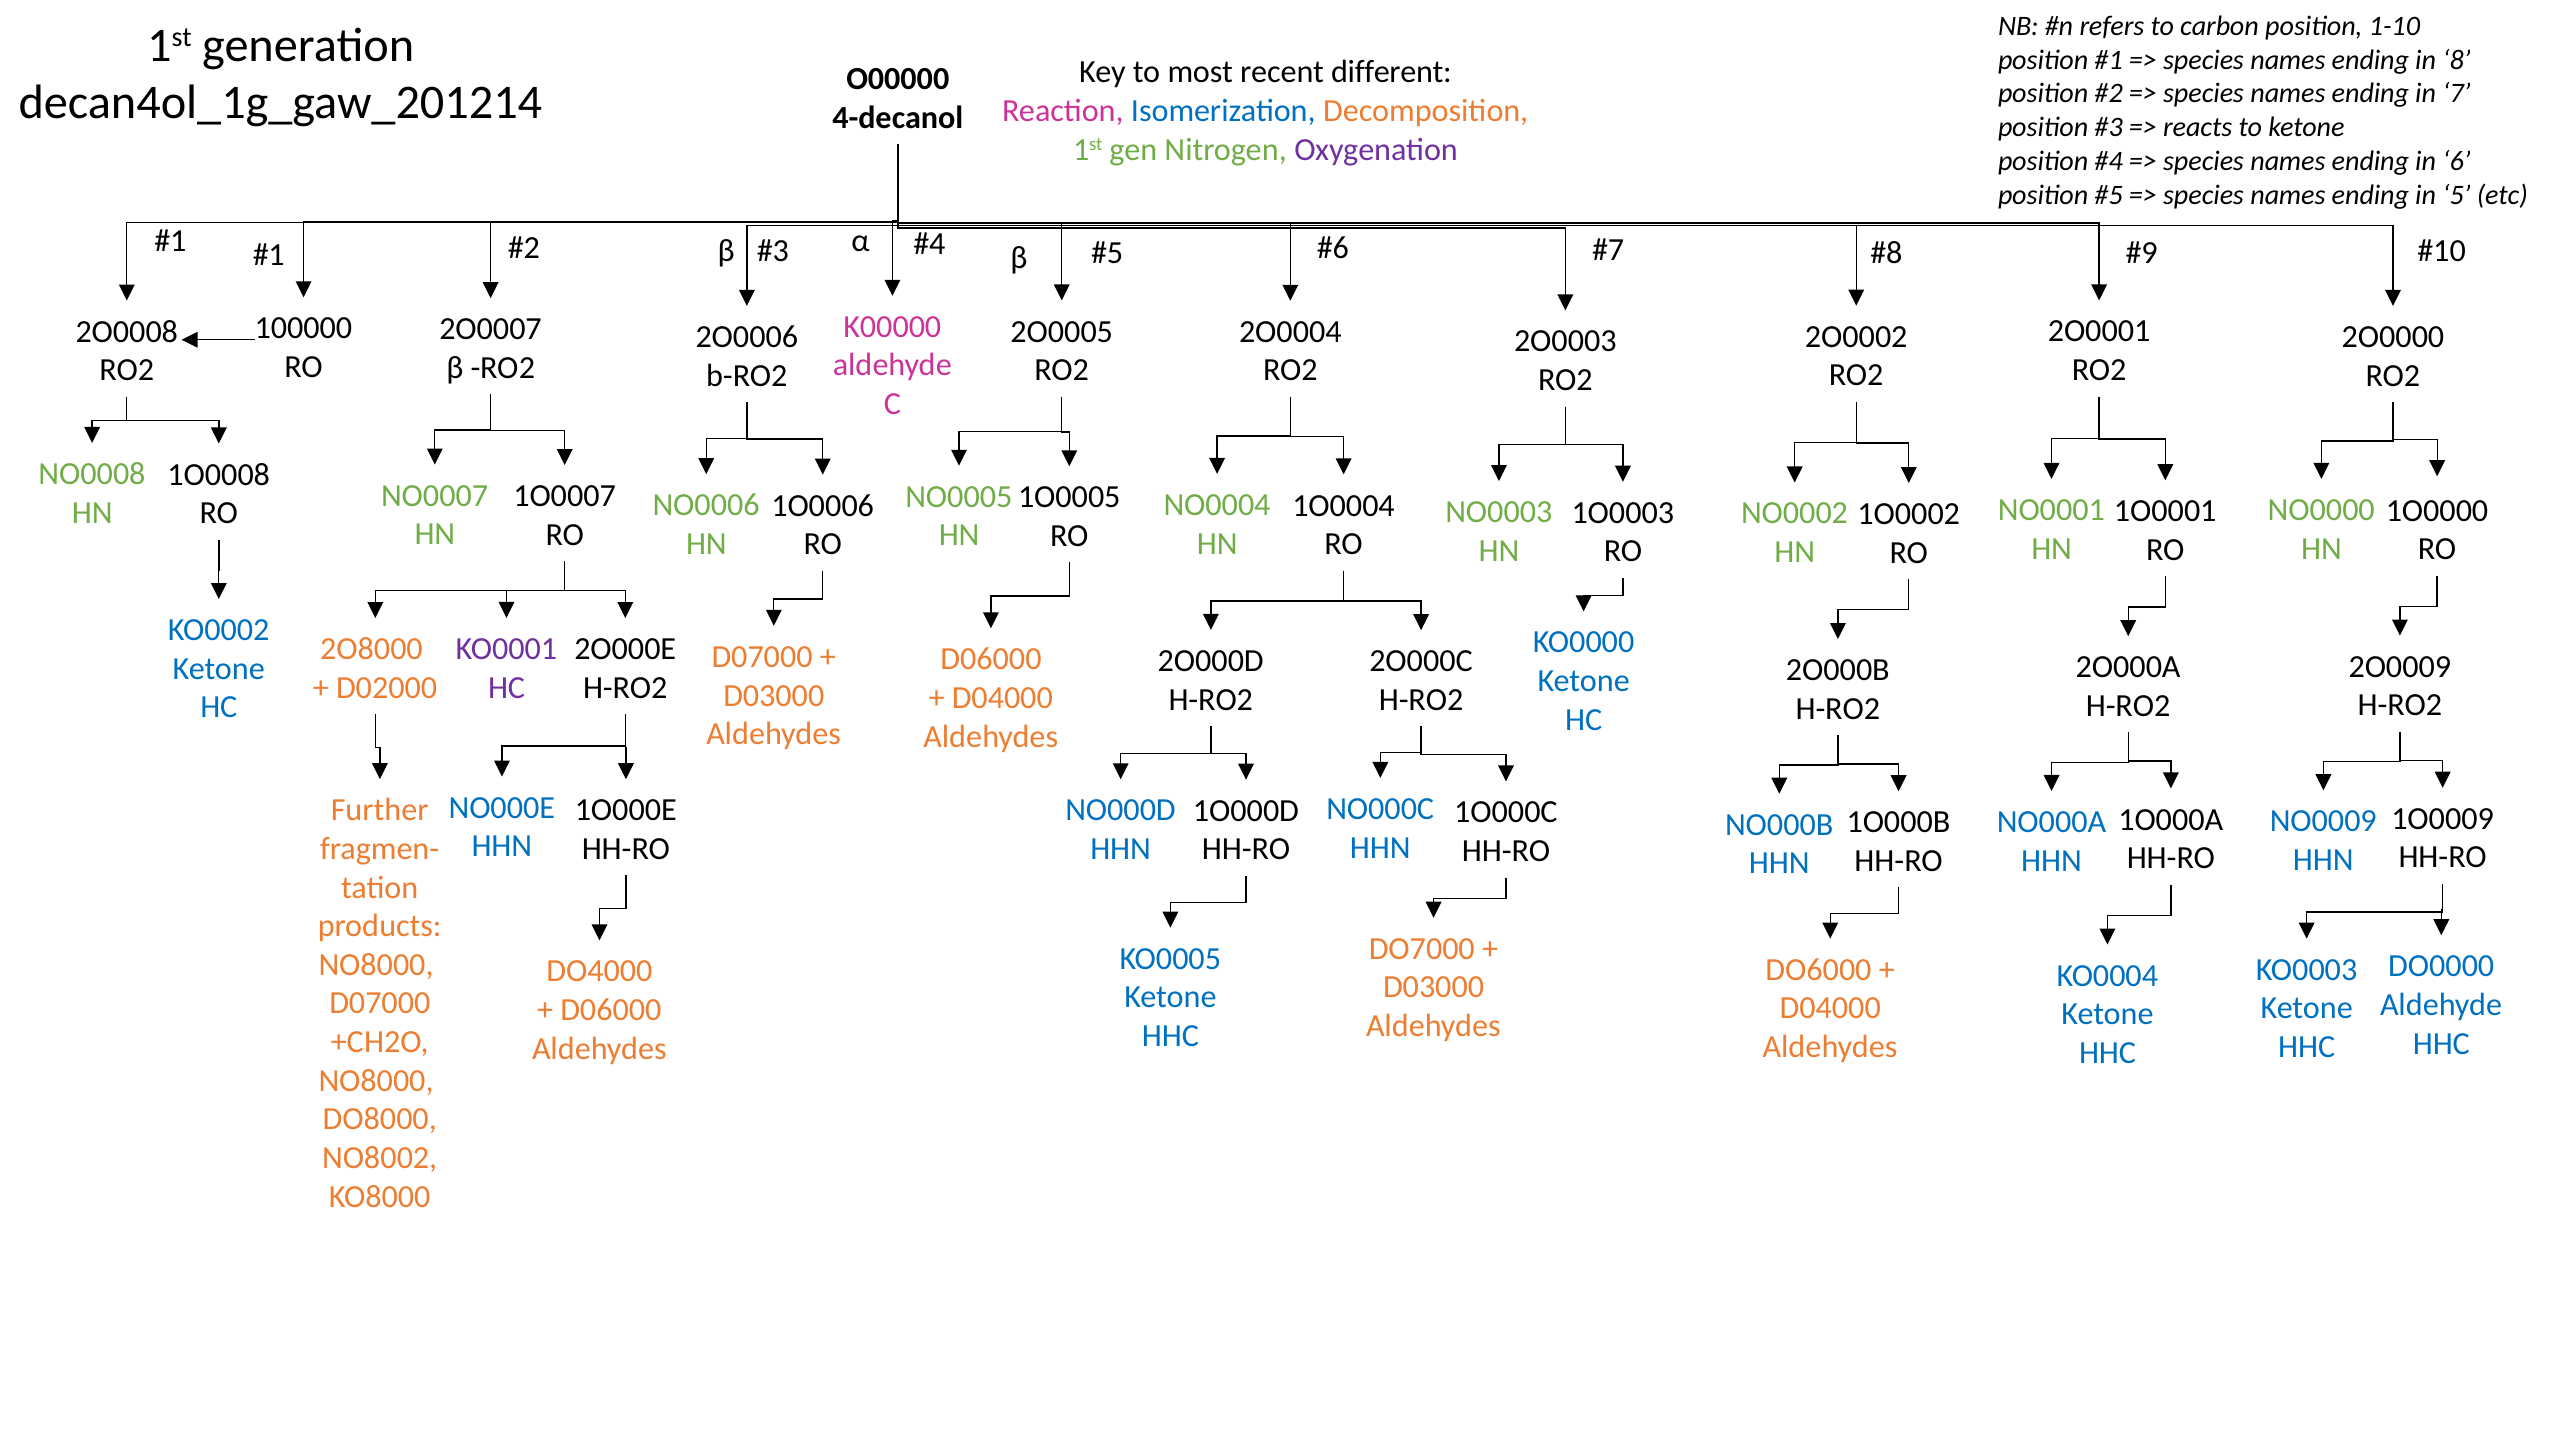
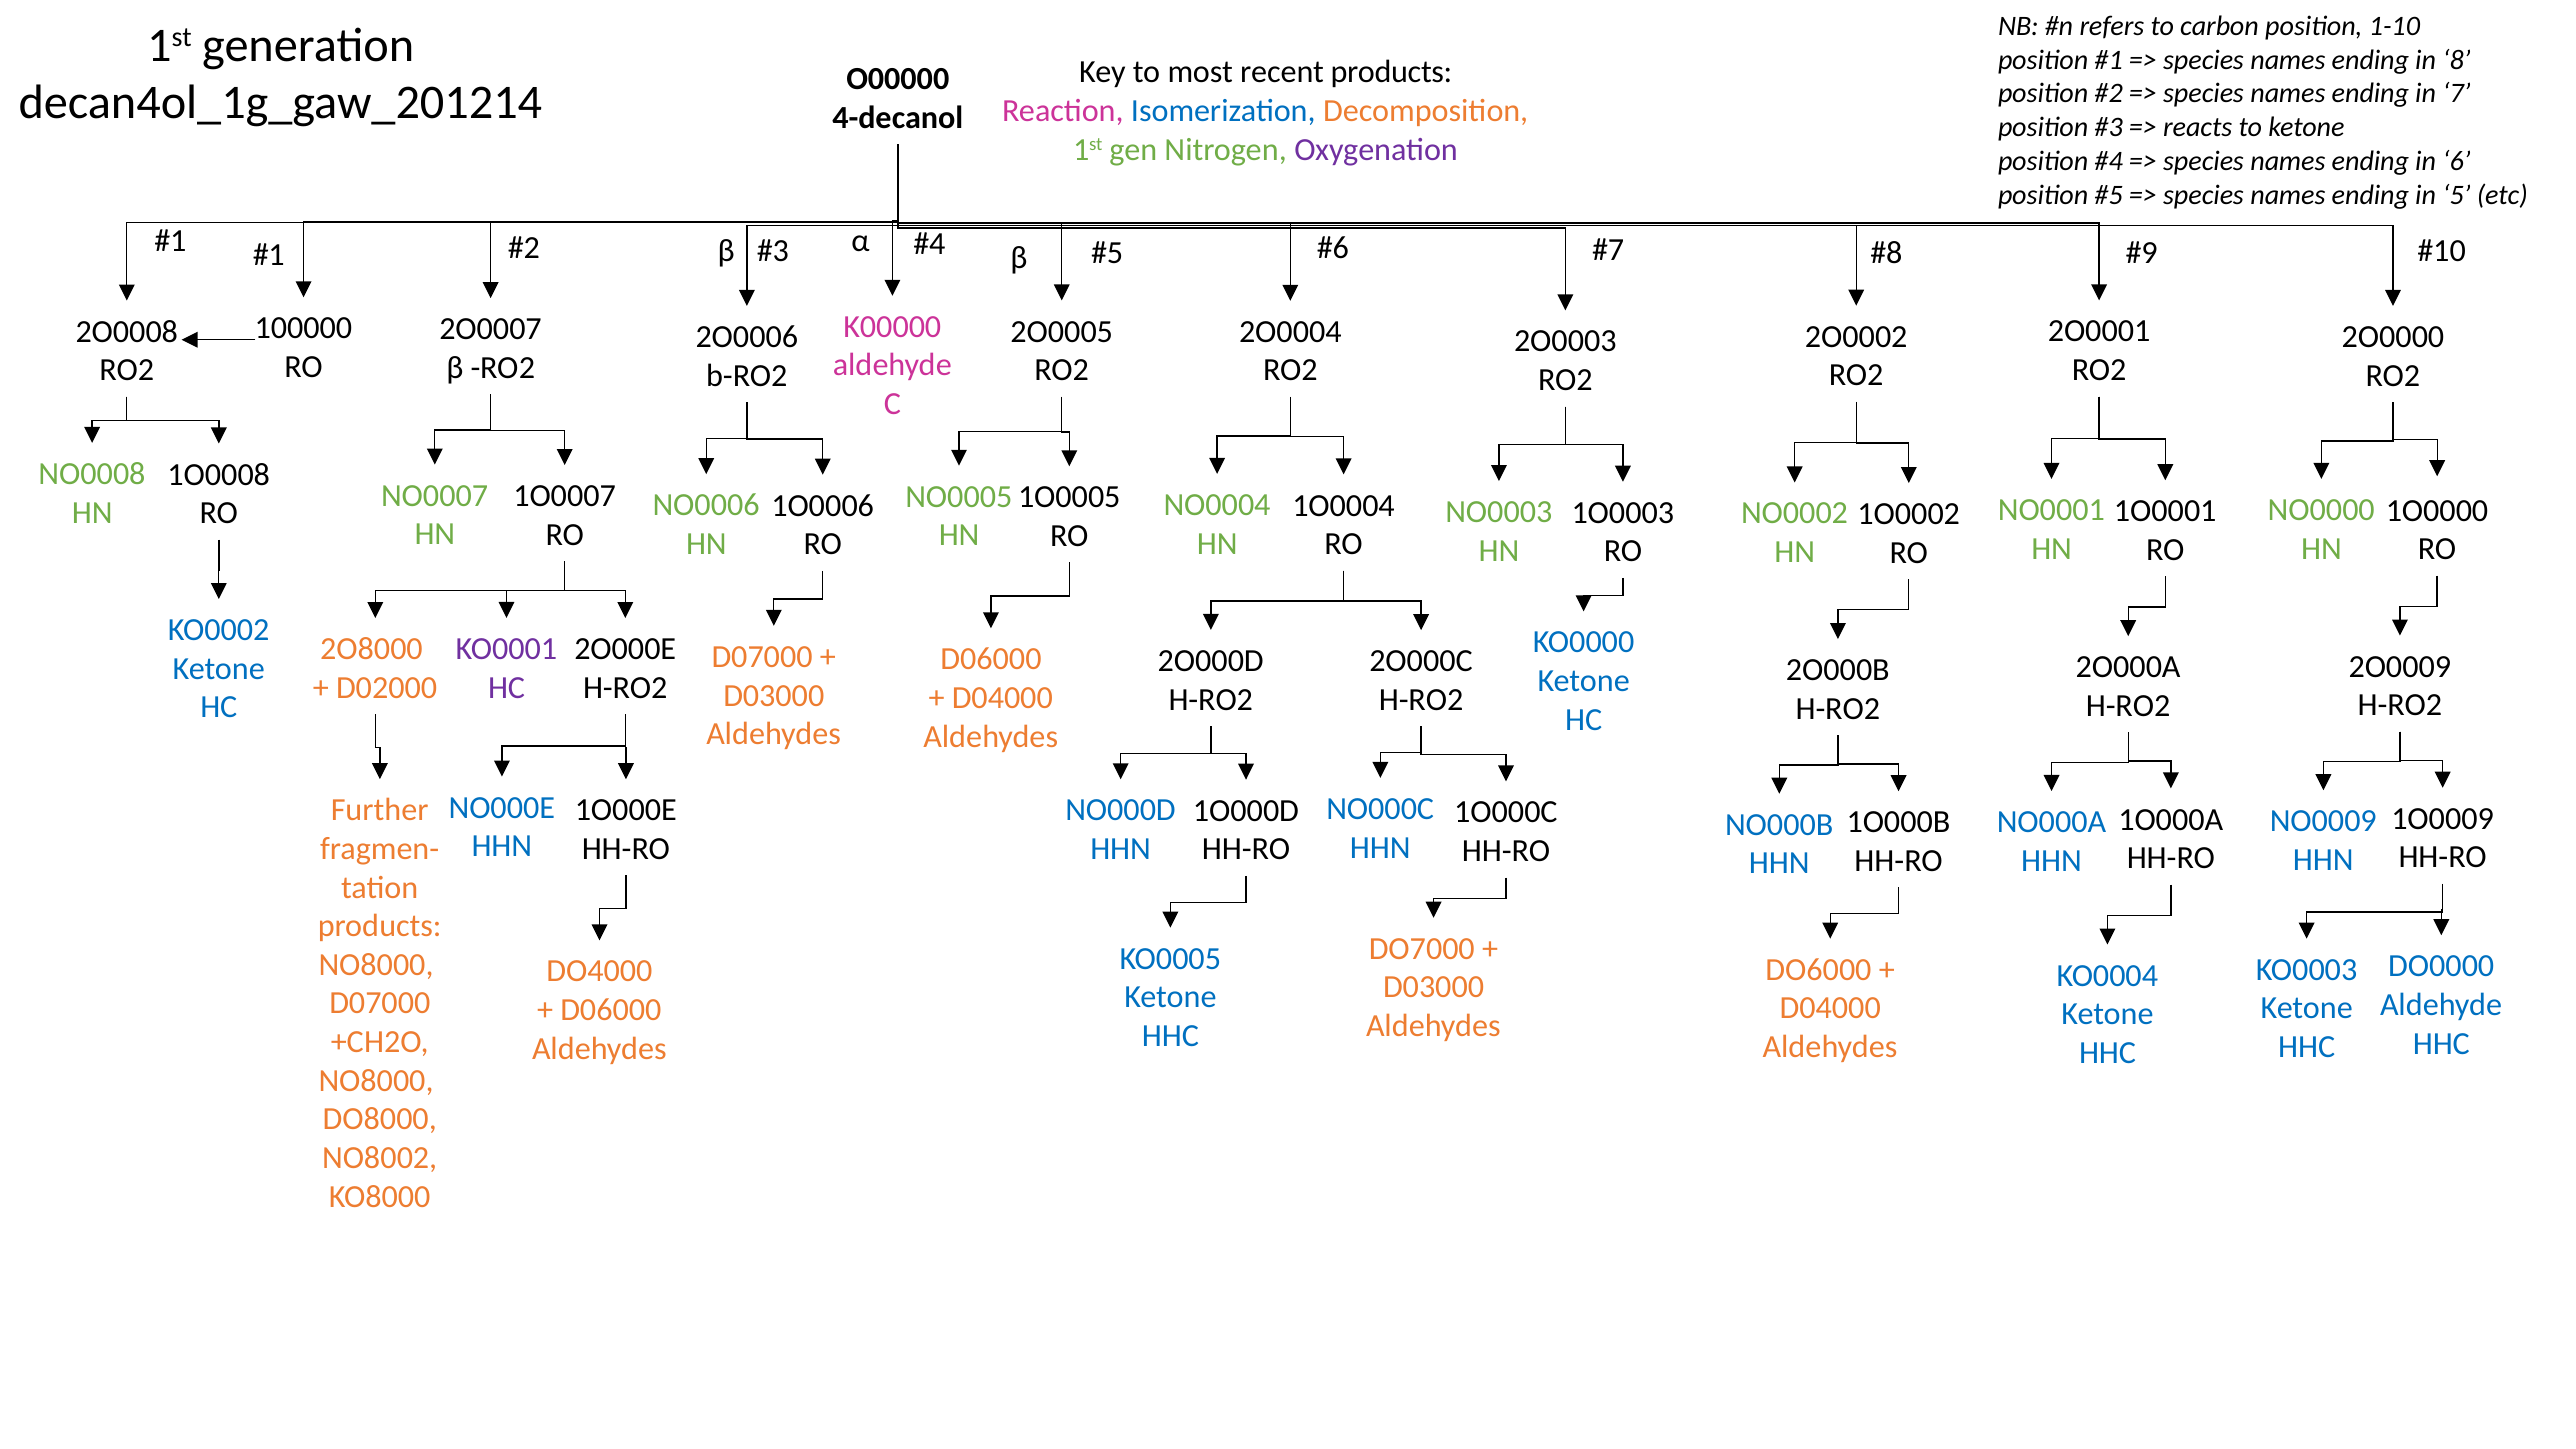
recent different: different -> products
